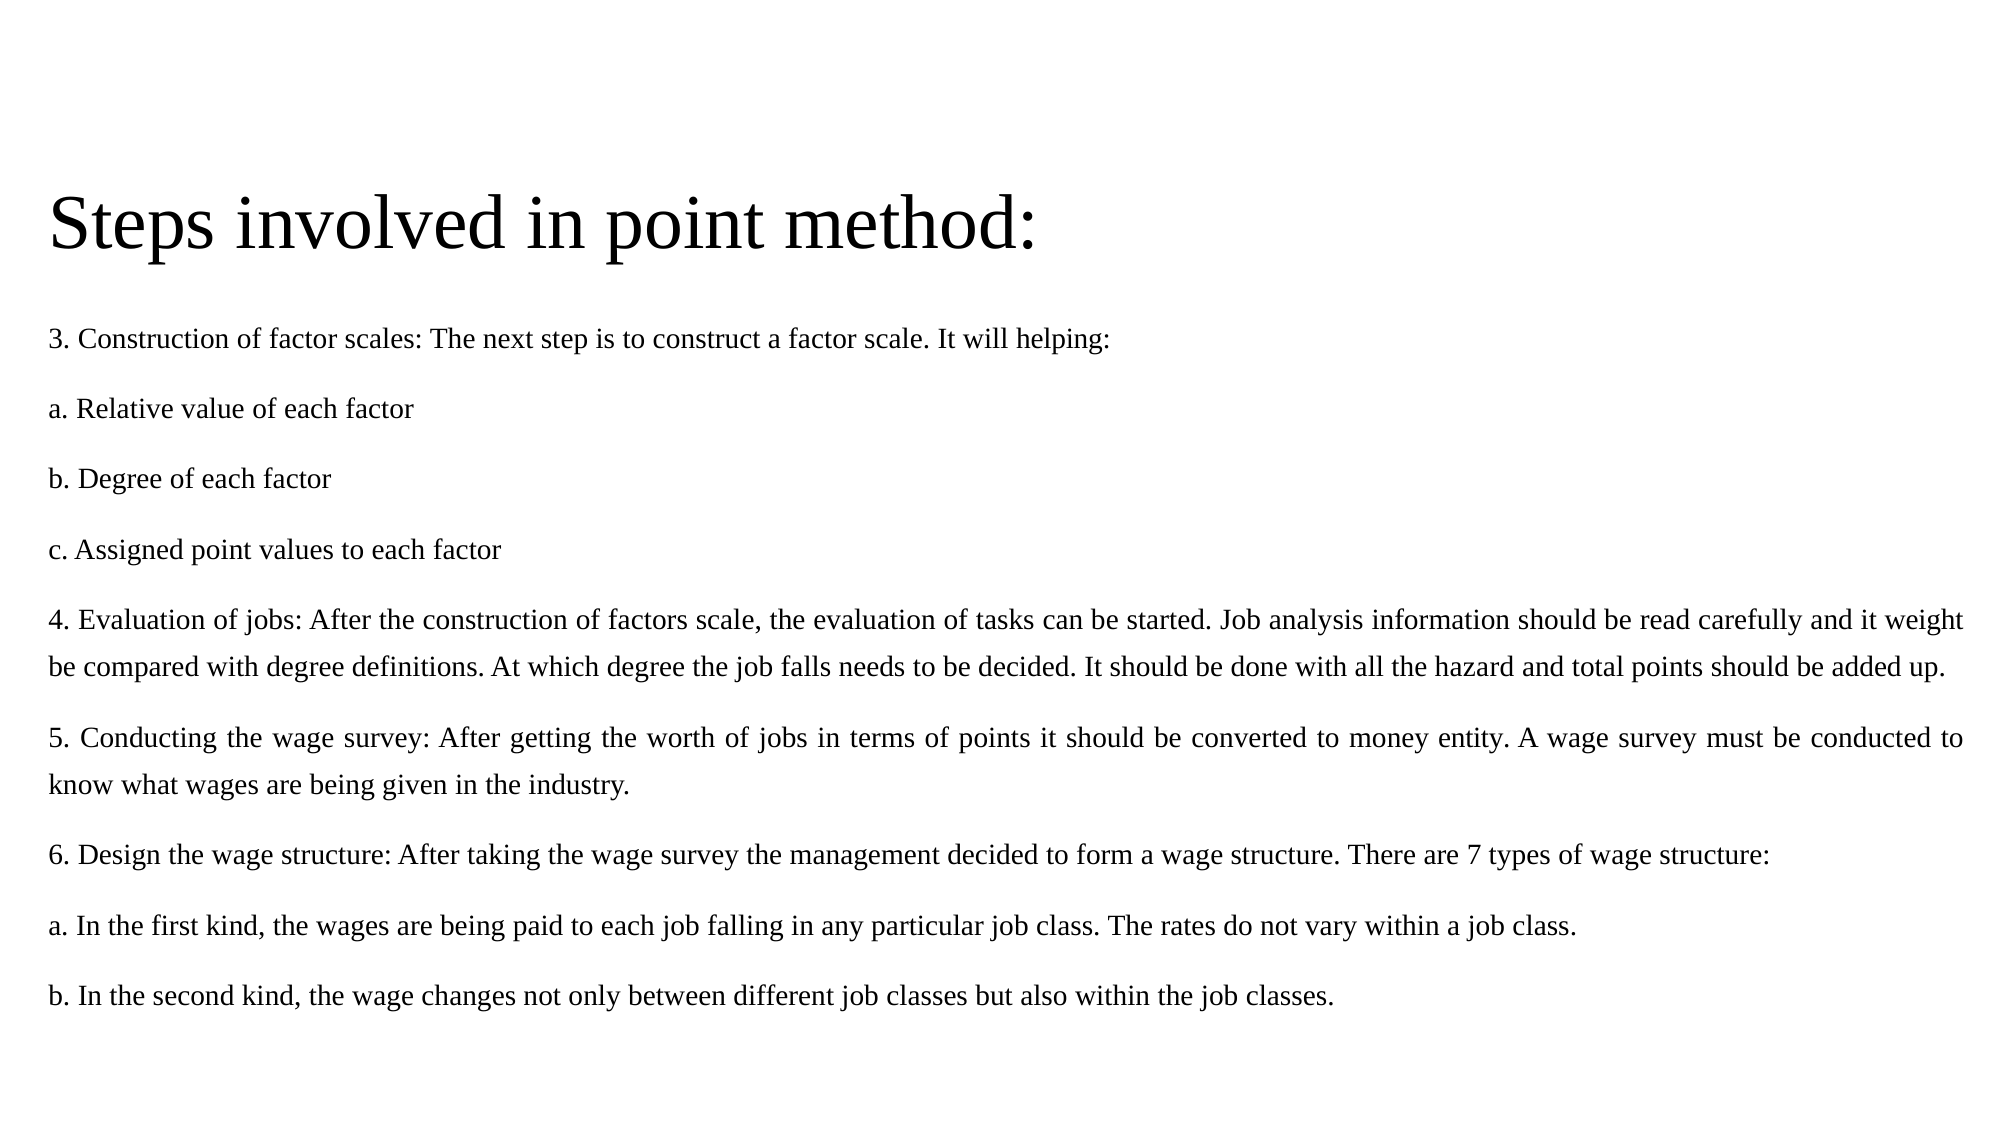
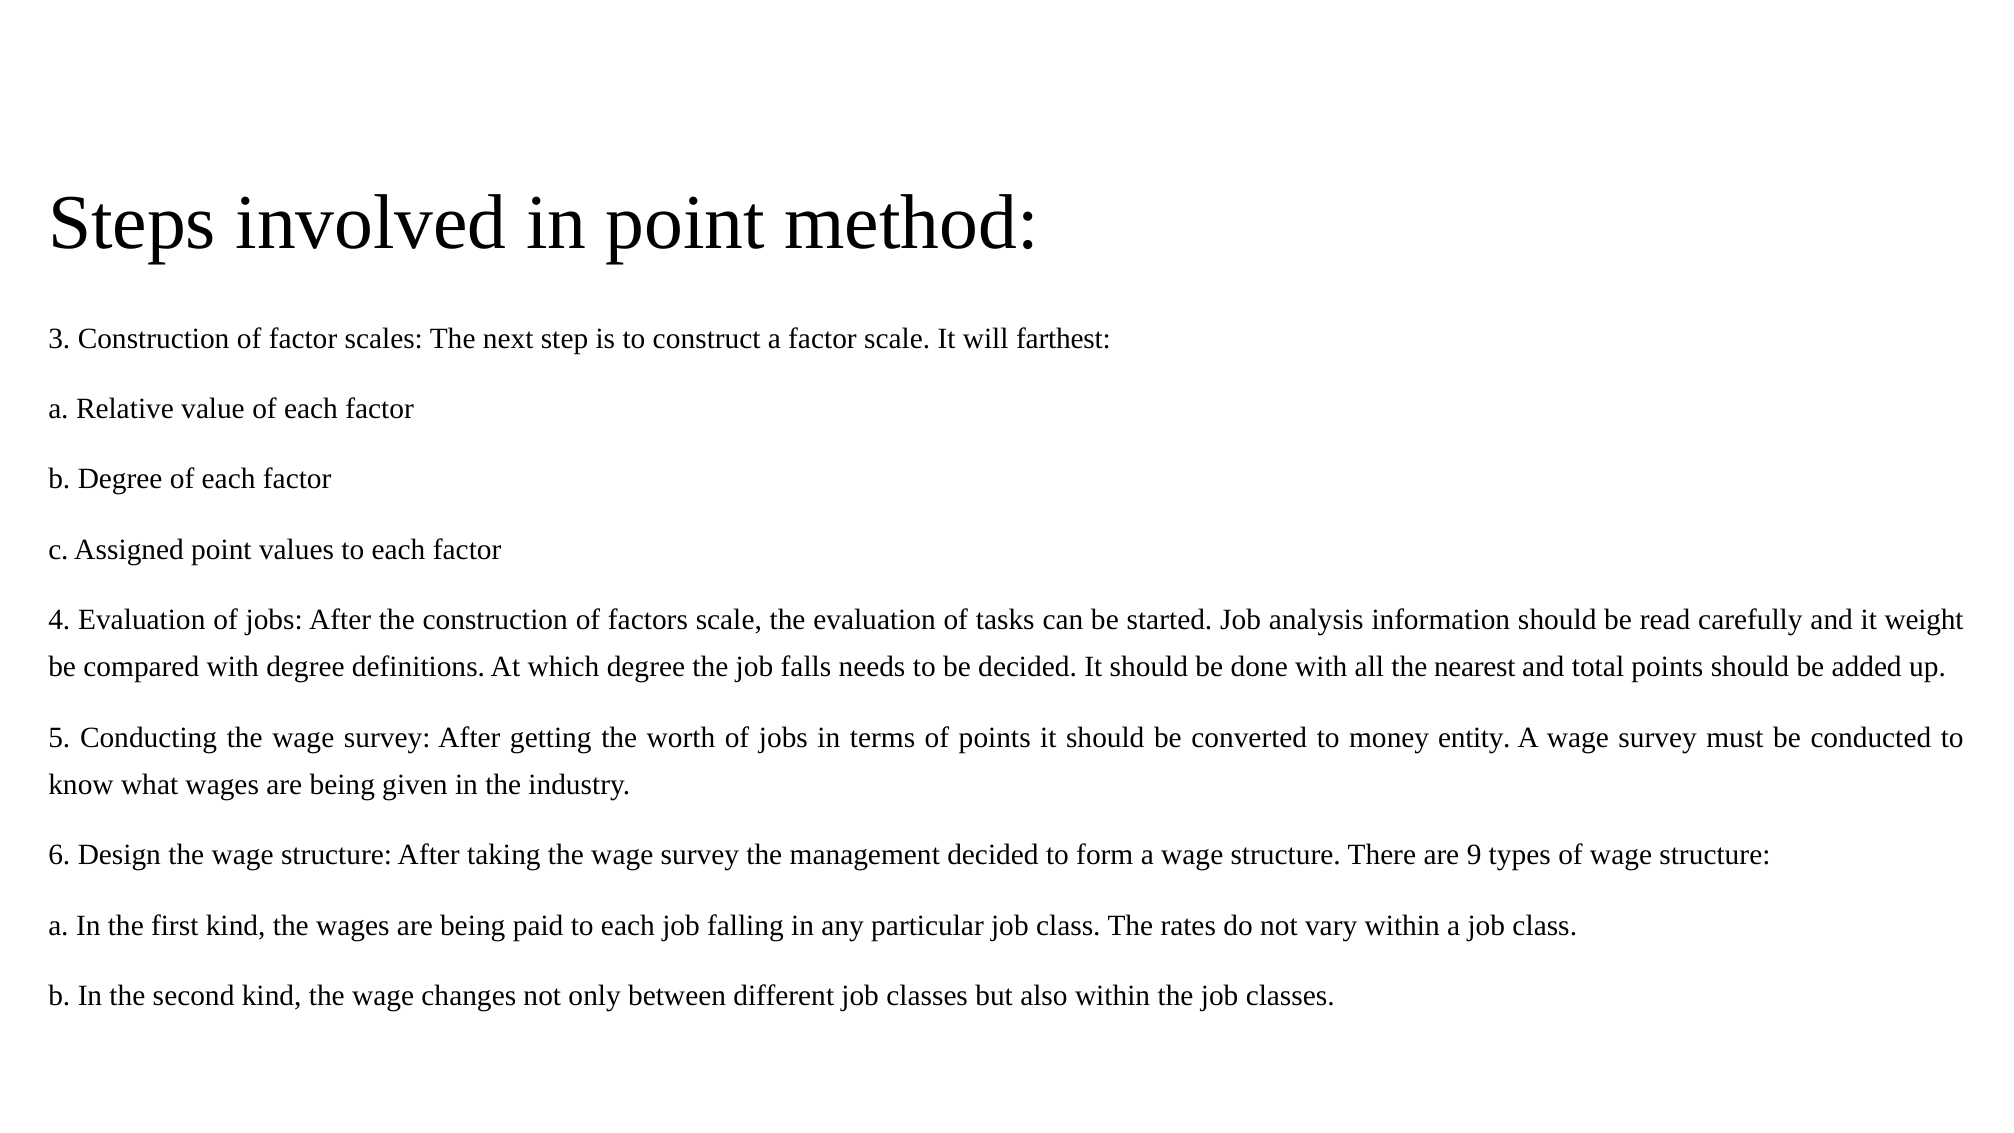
helping: helping -> farthest
hazard: hazard -> nearest
7: 7 -> 9
